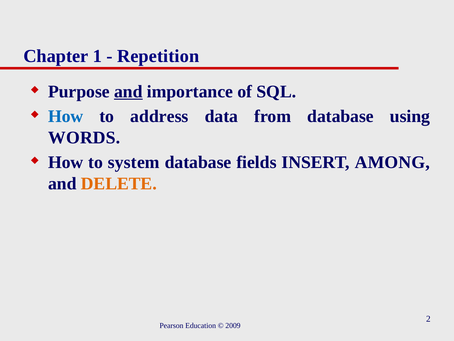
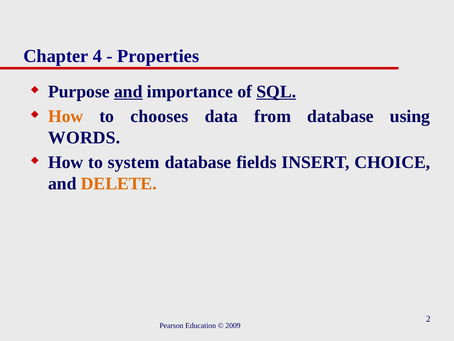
1: 1 -> 4
Repetition: Repetition -> Properties
SQL underline: none -> present
How at (66, 116) colour: blue -> orange
address: address -> chooses
AMONG: AMONG -> CHOICE
